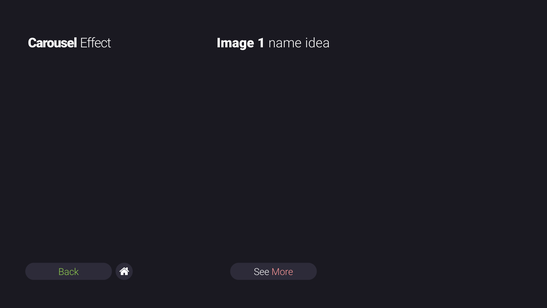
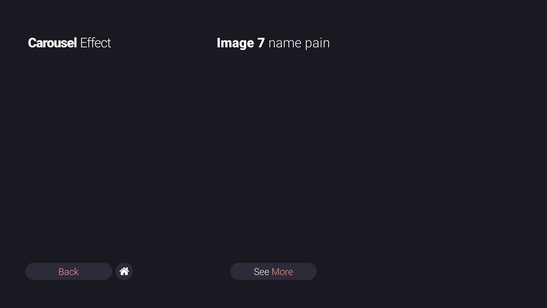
1: 1 -> 7
idea: idea -> pain
Back colour: light green -> pink
